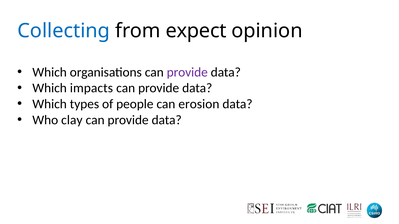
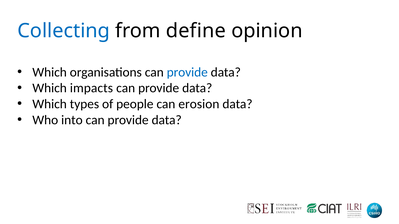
expect: expect -> define
provide at (187, 72) colour: purple -> blue
clay: clay -> into
